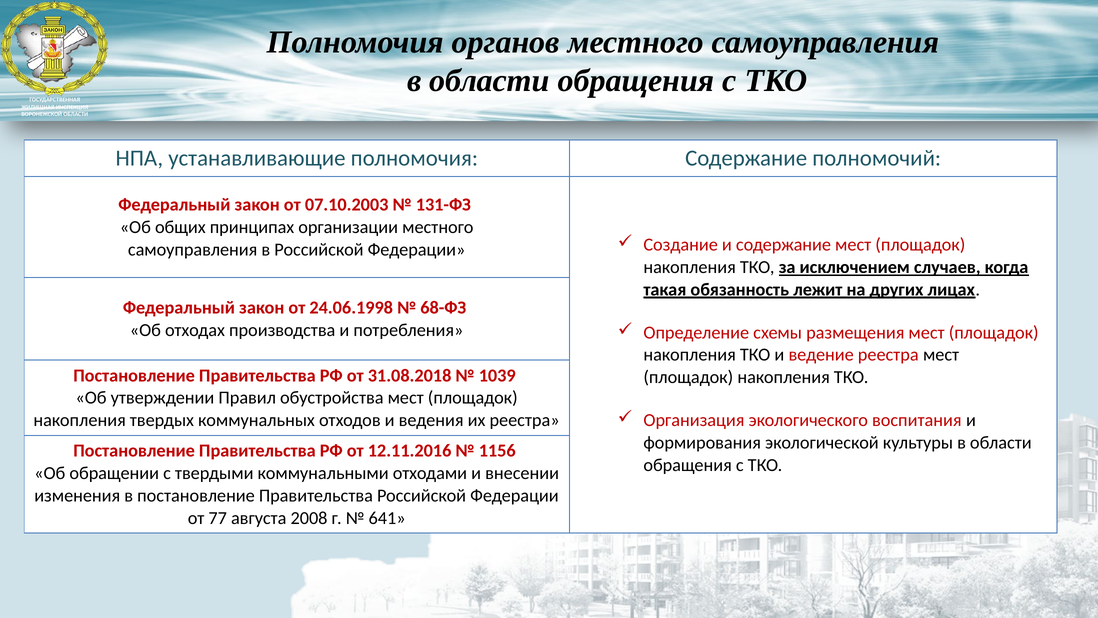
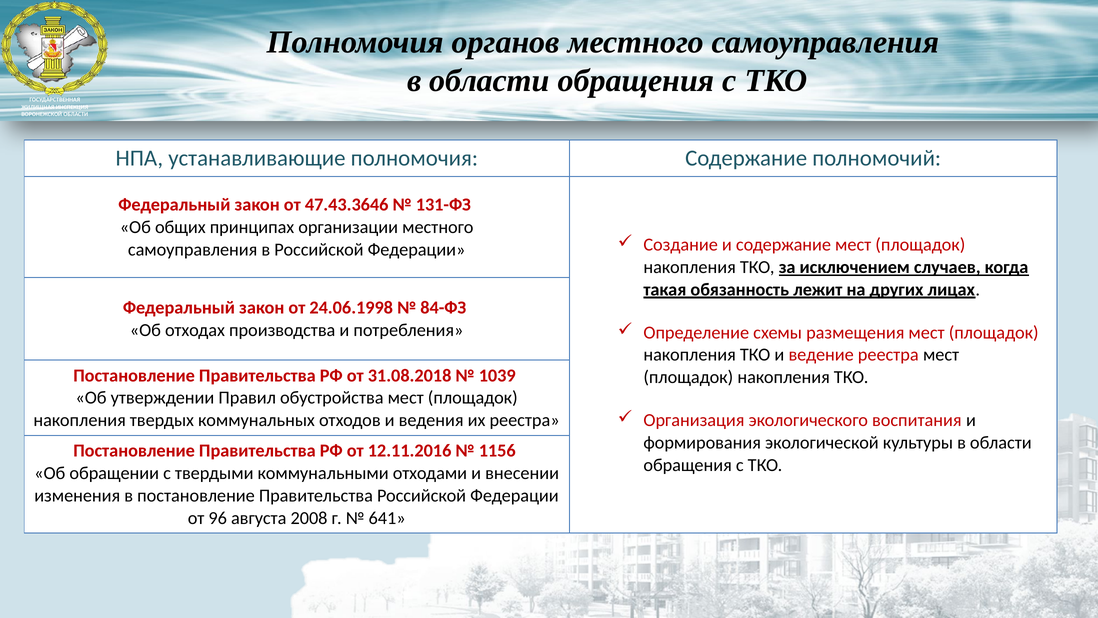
07.10.2003: 07.10.2003 -> 47.43.3646
68-ФЗ: 68-ФЗ -> 84-ФЗ
77: 77 -> 96
